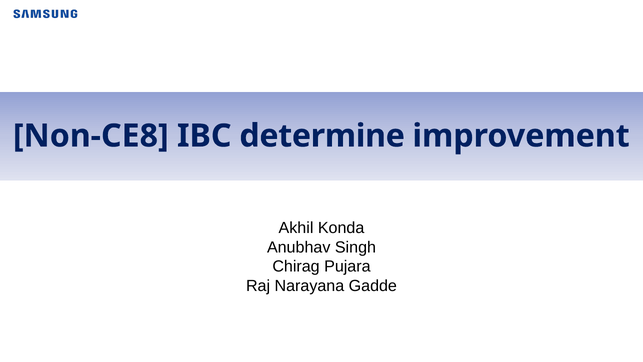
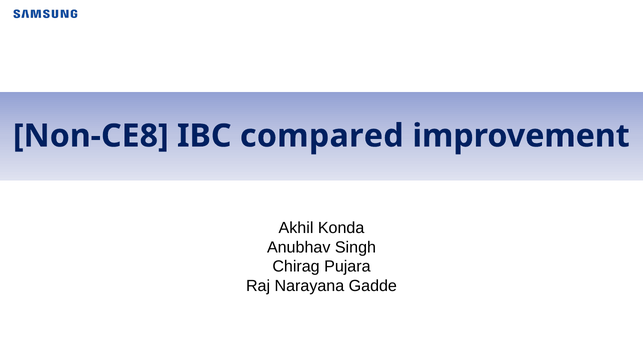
determine: determine -> compared
